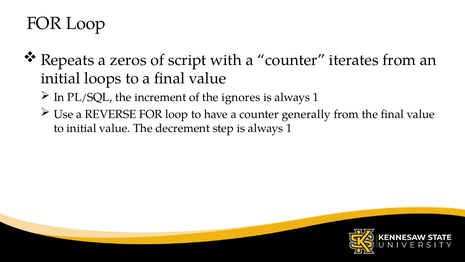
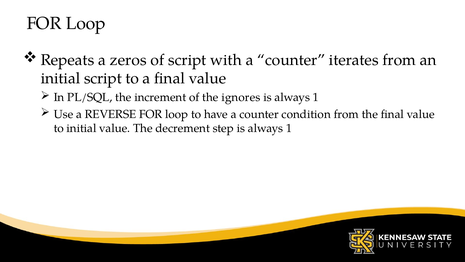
initial loops: loops -> script
generally: generally -> condition
